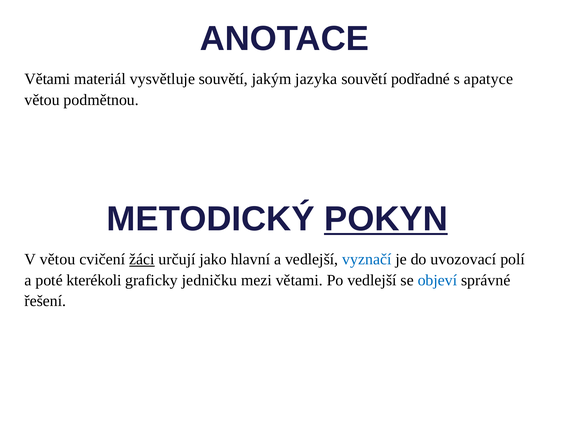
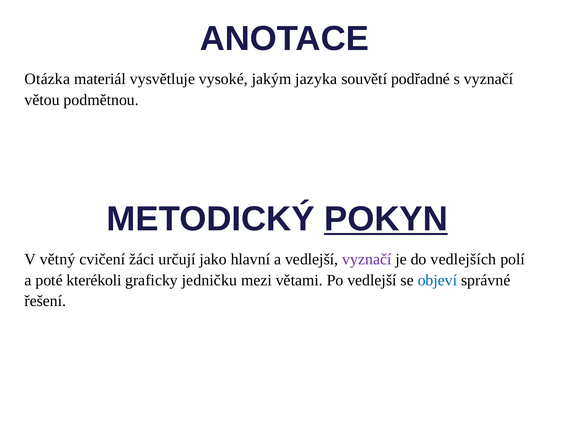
Větami at (47, 79): Větami -> Otázka
vysvětluje souvětí: souvětí -> vysoké
s apatyce: apatyce -> vyznačí
V větou: větou -> větný
žáci underline: present -> none
vyznačí at (367, 259) colour: blue -> purple
uvozovací: uvozovací -> vedlejších
